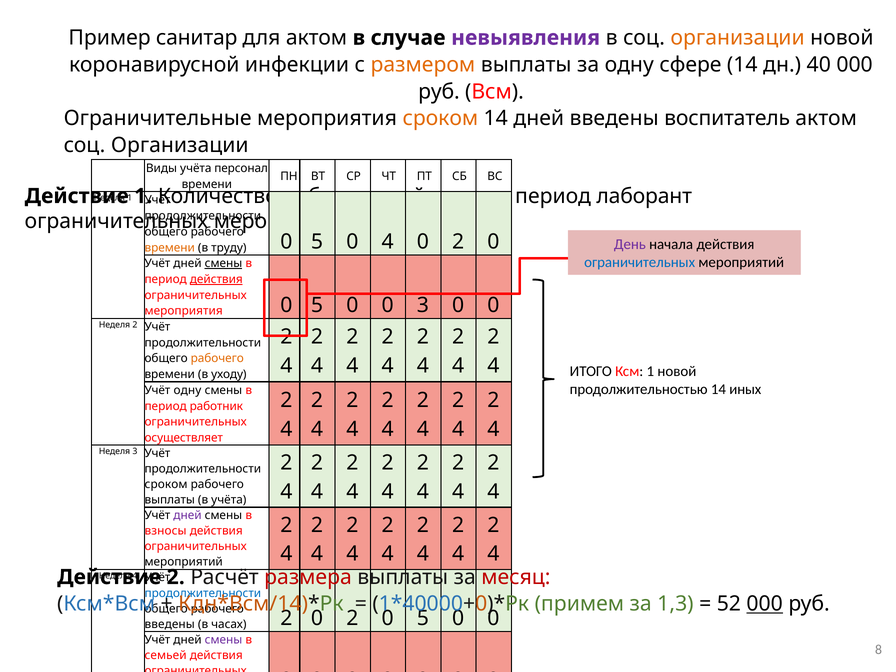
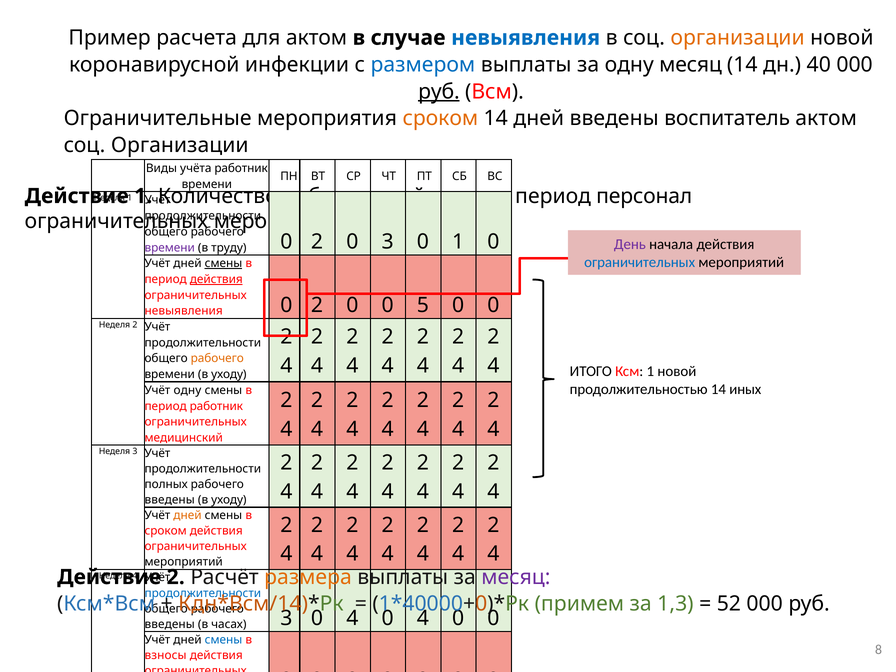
санитар: санитар -> расчета
невыявления at (526, 38) colour: purple -> blue
размером colour: orange -> blue
одну сфере: сфере -> месяц
руб at (439, 92) underline: none -> present
учёта персонал: персонал -> работник
лаборант: лаборант -> персонал
времени at (170, 248) colour: orange -> purple
5 at (317, 242): 5 -> 2
0 4: 4 -> 3
2 at (458, 242): 2 -> 1
мероприятия at (184, 311): мероприятия -> невыявления
5 at (317, 305): 5 -> 2
0 3: 3 -> 5
осуществляет: осуществляет -> медицинский
сроком at (166, 484): сроком -> полных
выплаты at (170, 500): выплаты -> введены
учёта at (229, 500): учёта -> уходу
дней at (187, 515) colour: purple -> orange
взносы at (166, 531): взносы -> сроком
размера colour: red -> orange
месяц at (516, 577) colour: red -> purple
000 at (765, 604) underline: present -> none
часах 2: 2 -> 3
2 at (352, 618): 2 -> 4
5 at (423, 618): 5 -> 4
смены at (223, 640) colour: purple -> blue
семьей: семьей -> взносы
